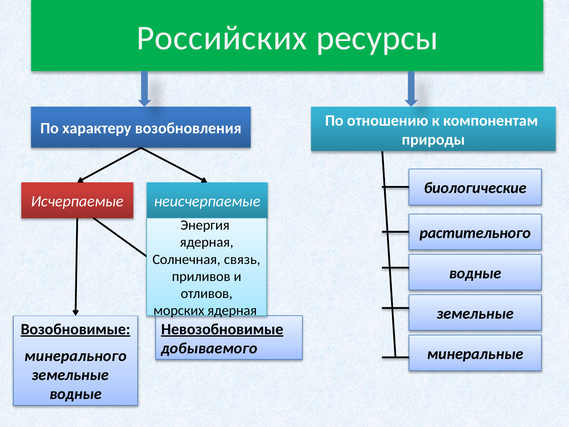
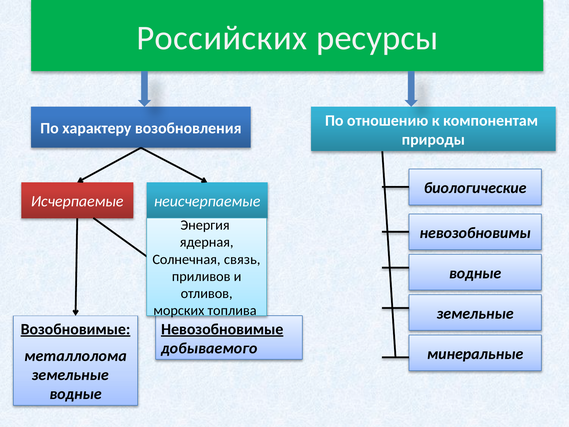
растительного: растительного -> невозобновимы
морских ядерная: ядерная -> топлива
минерального: минерального -> металлолома
